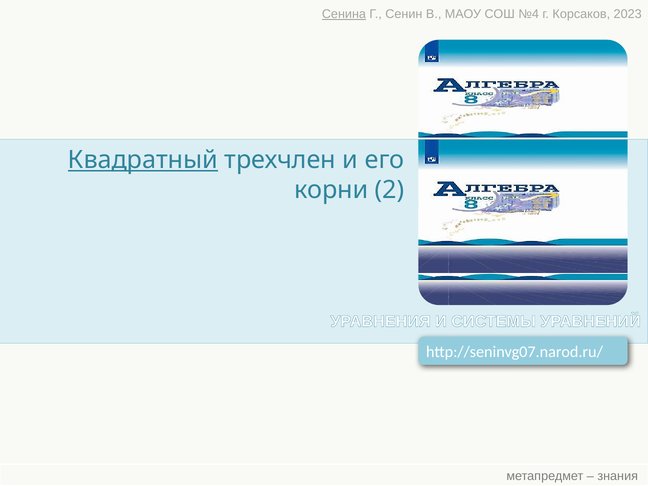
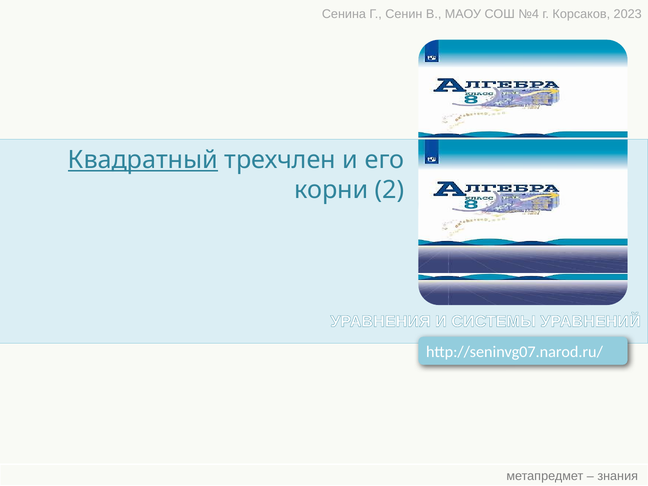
Сенина underline: present -> none
